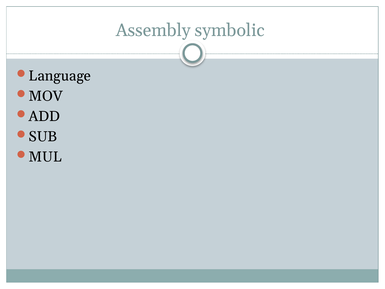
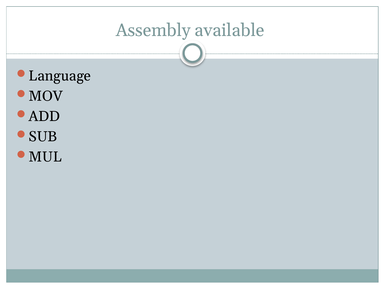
symbolic: symbolic -> available
